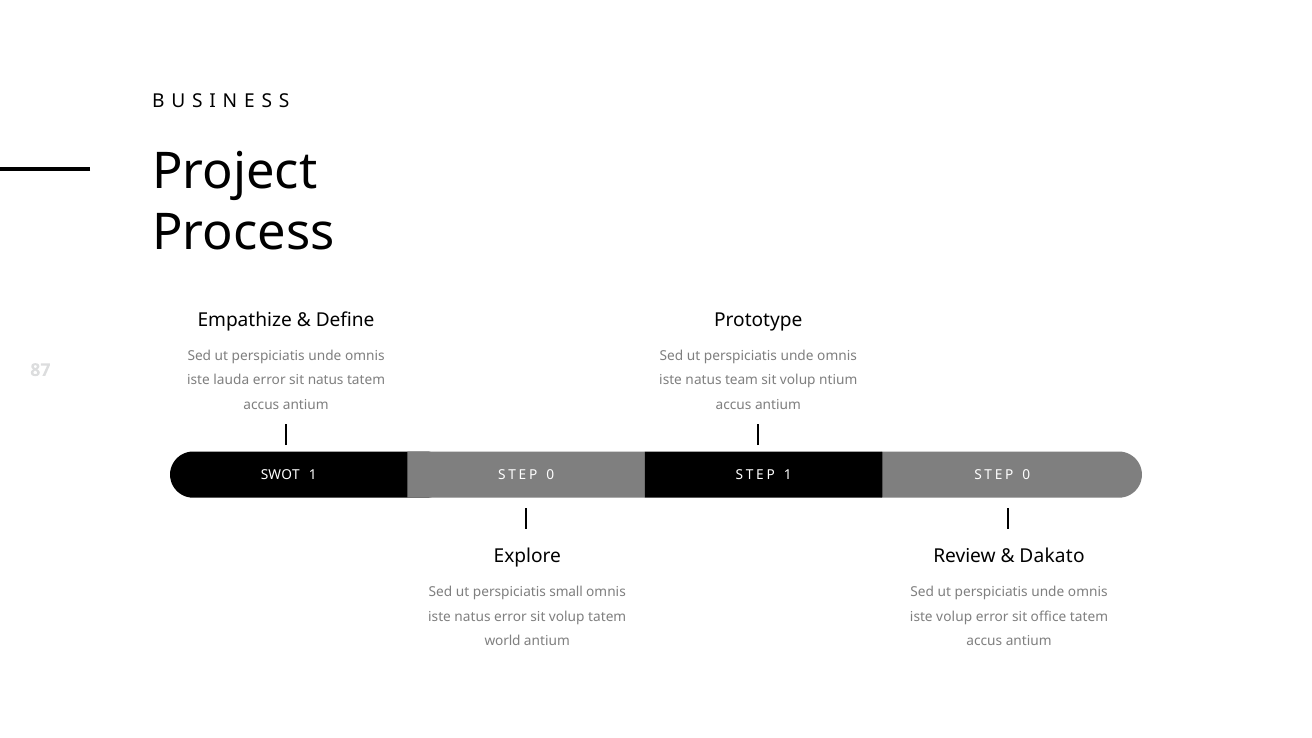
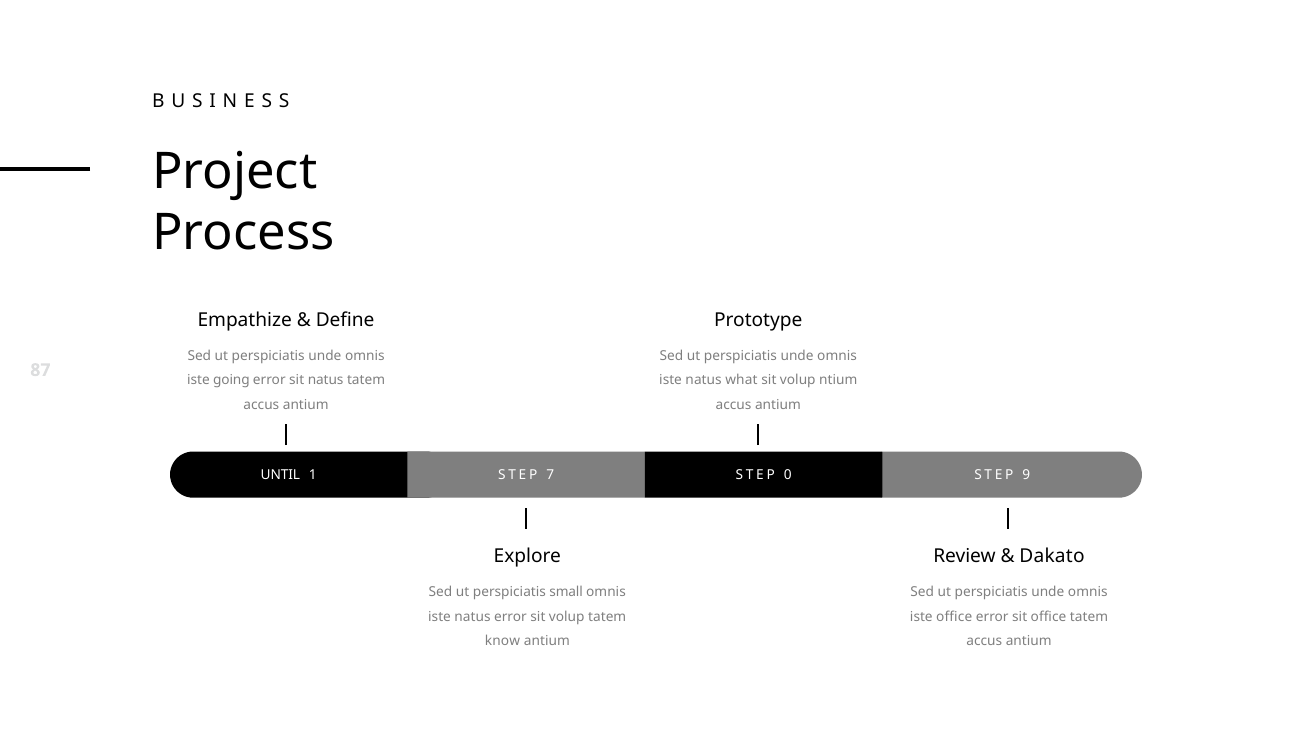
lauda: lauda -> going
team: team -> what
SWOT: SWOT -> UNTIL
0 at (550, 475): 0 -> 7
STEP 1: 1 -> 0
0 at (1026, 475): 0 -> 9
iste volup: volup -> office
world: world -> know
